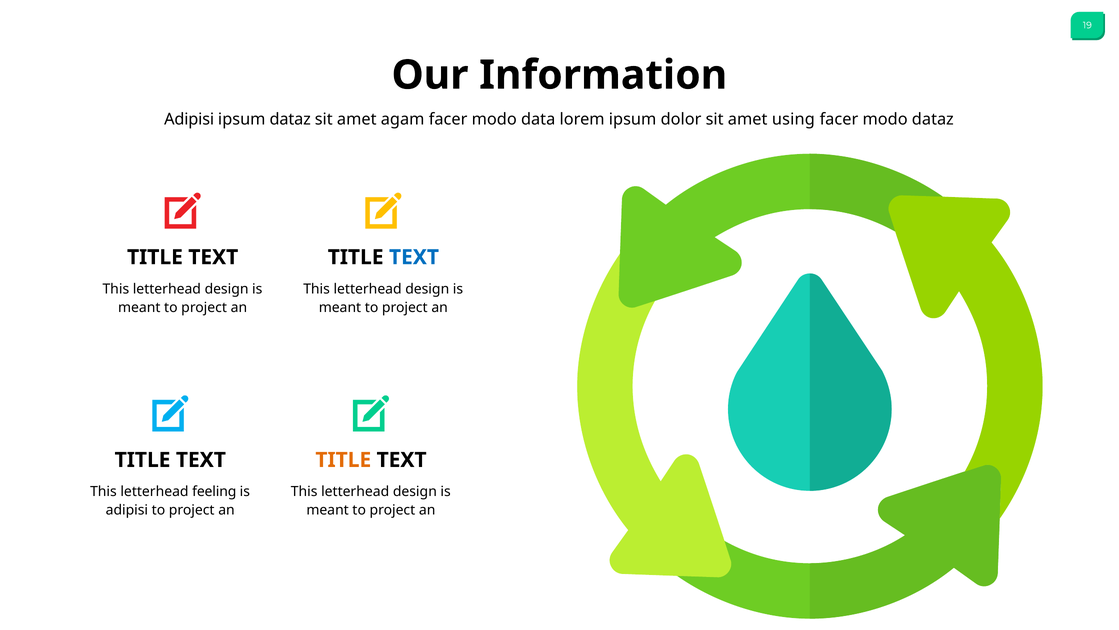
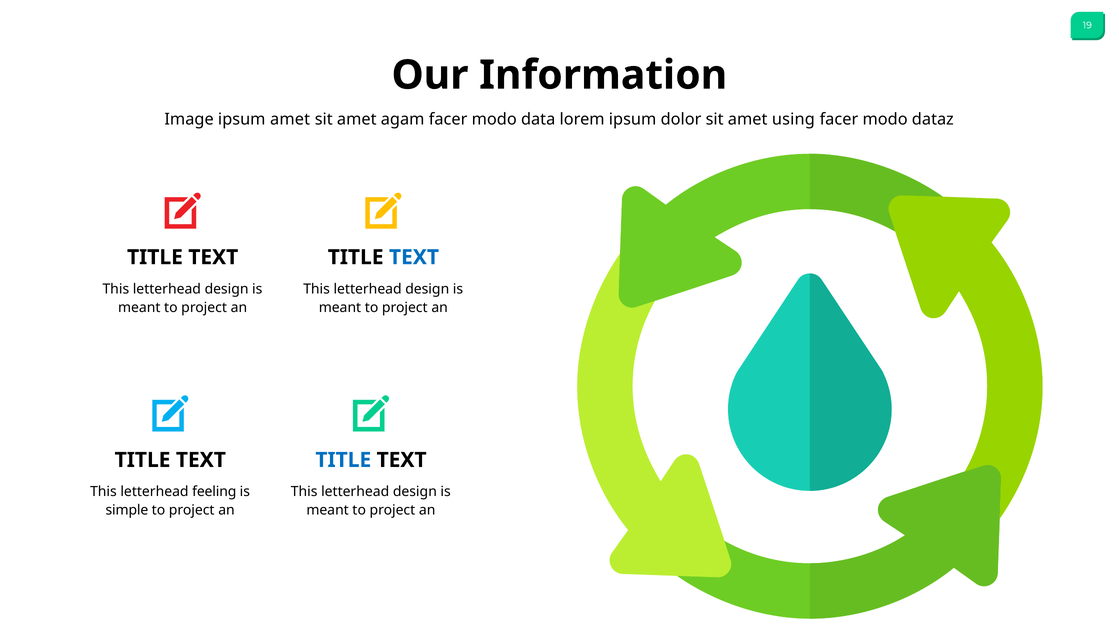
Adipisi at (189, 119): Adipisi -> Image
ipsum dataz: dataz -> amet
TITLE at (343, 460) colour: orange -> blue
adipisi at (127, 510): adipisi -> simple
